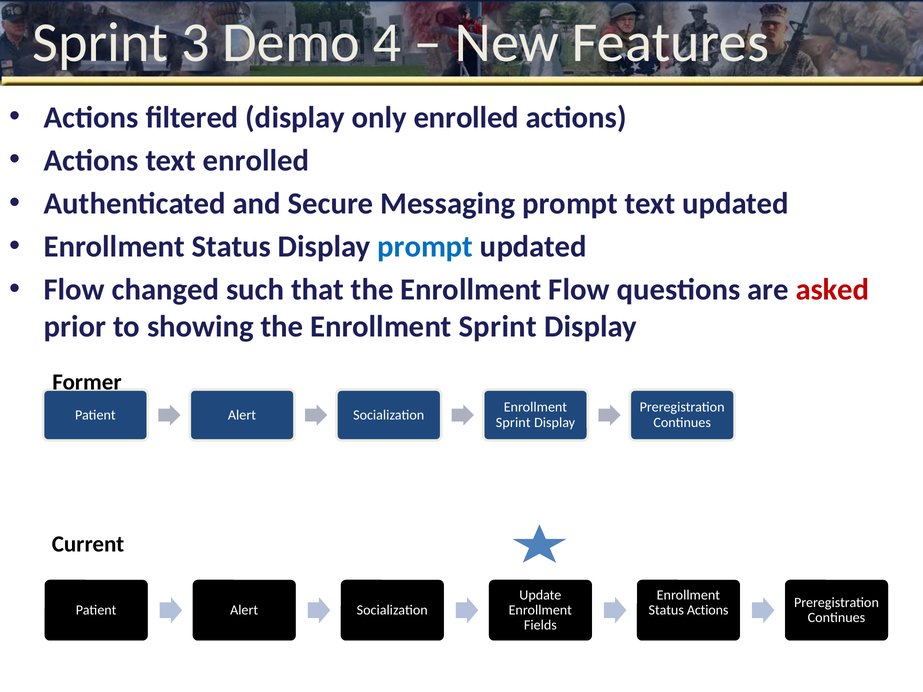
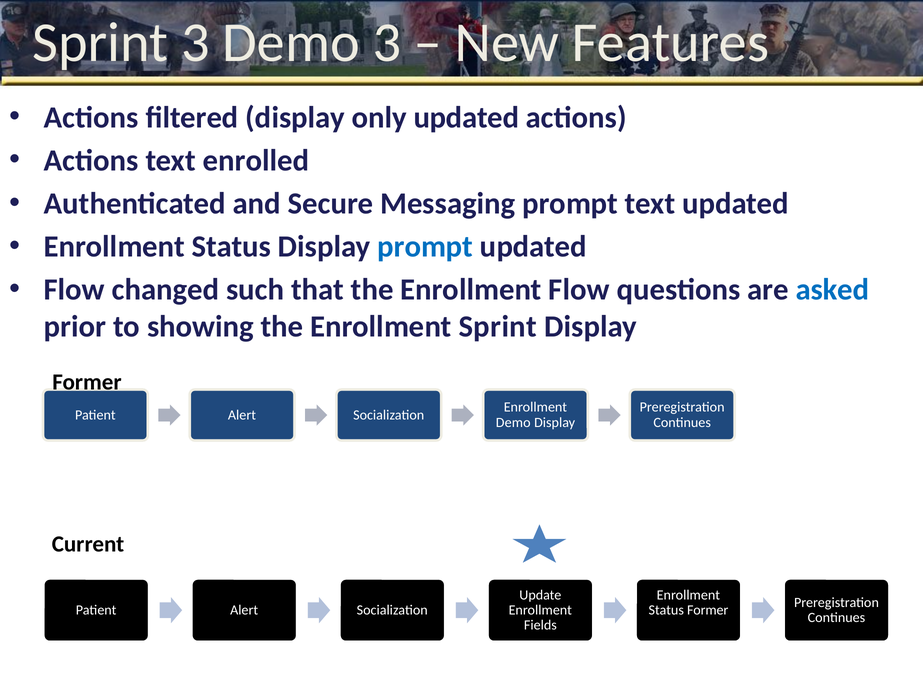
Demo 4: 4 -> 3
only enrolled: enrolled -> updated
asked colour: red -> blue
Sprint at (513, 423): Sprint -> Demo
Status Actions: Actions -> Former
